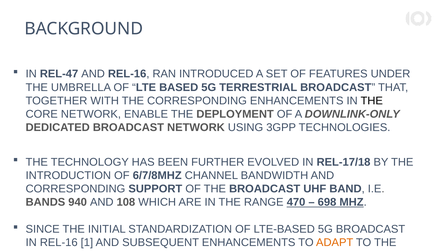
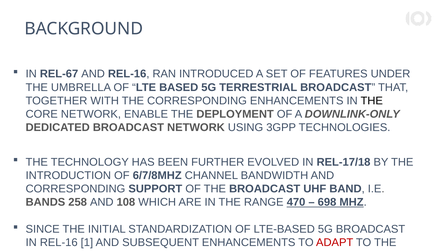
REL-47: REL-47 -> REL-67
940: 940 -> 258
ADAPT colour: orange -> red
